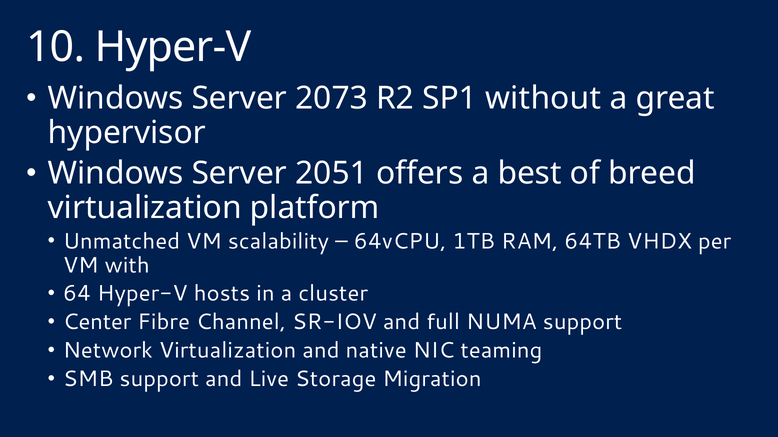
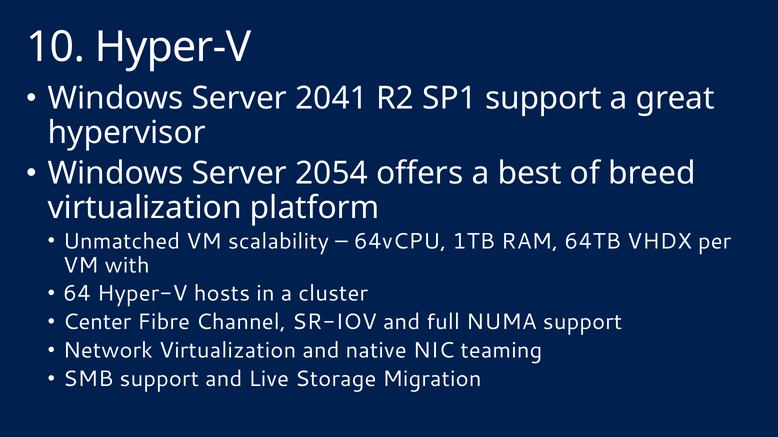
2073: 2073 -> 2041
SP1 without: without -> support
2051: 2051 -> 2054
